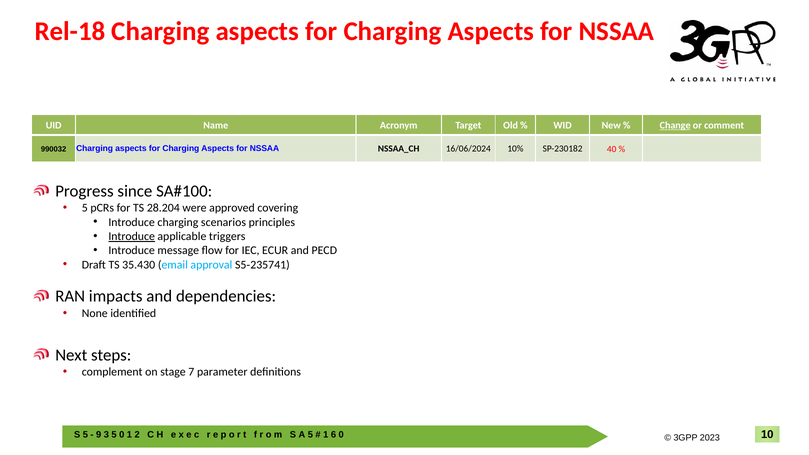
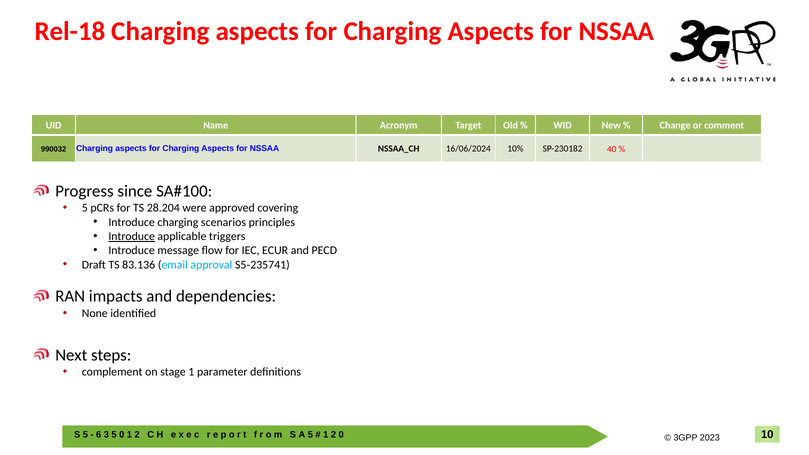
Change underline: present -> none
35.430: 35.430 -> 83.136
stage 7: 7 -> 1
9: 9 -> 6
6 at (334, 435): 6 -> 2
